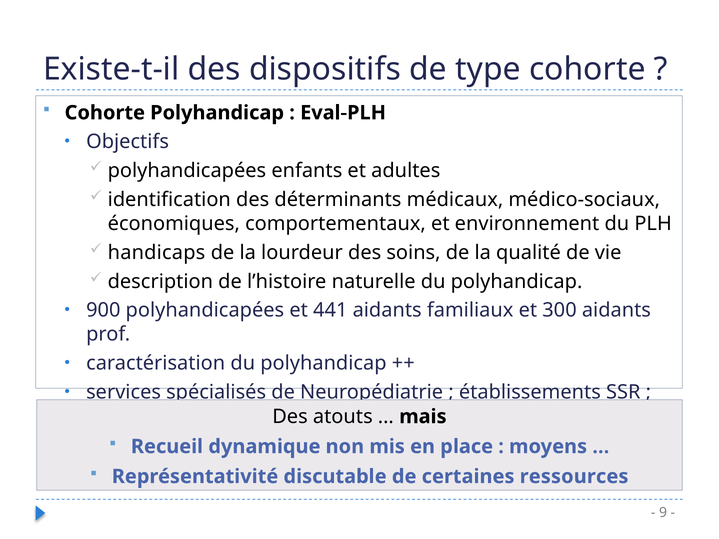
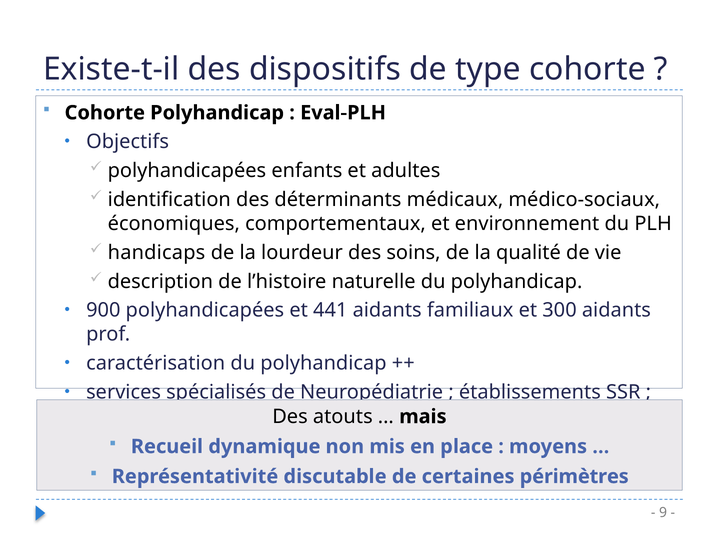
ressources: ressources -> périmètres
